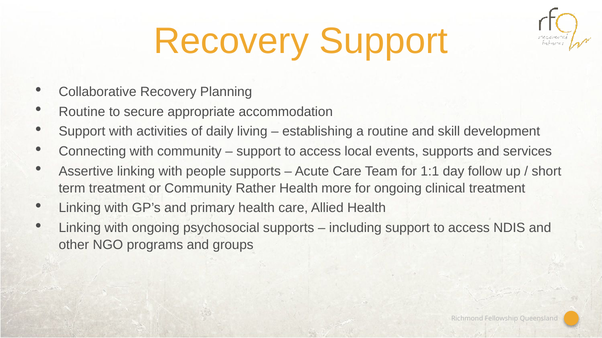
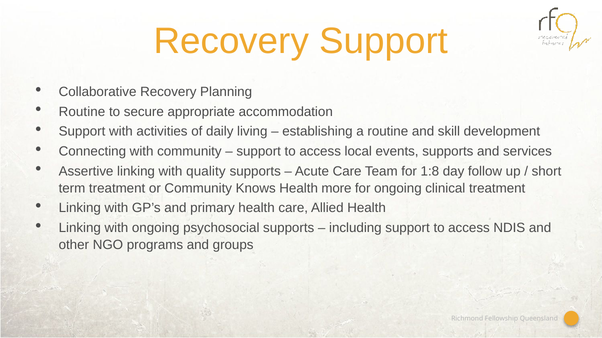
people: people -> quality
1:1: 1:1 -> 1:8
Rather: Rather -> Knows
